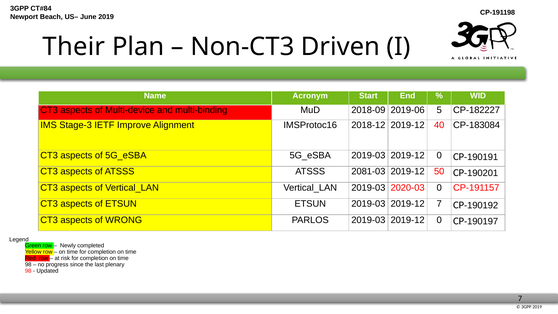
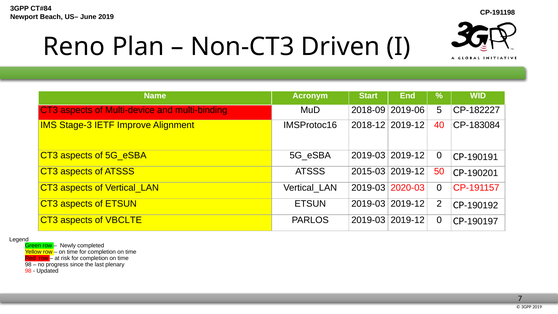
Their: Their -> Reno
2081-03: 2081-03 -> 2015-03
2019-12 7: 7 -> 2
WRONG: WRONG -> VBCLTE
